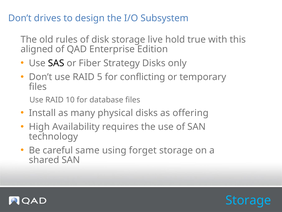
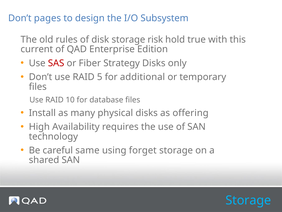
drives: drives -> pages
live: live -> risk
aligned: aligned -> current
SAS colour: black -> red
conflicting: conflicting -> additional
